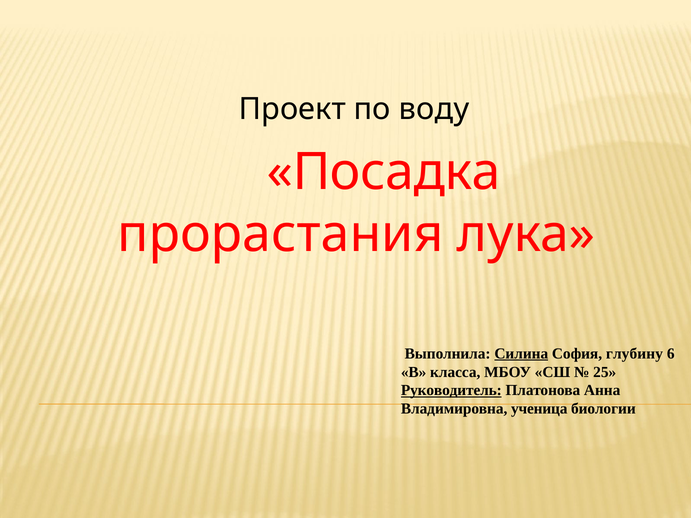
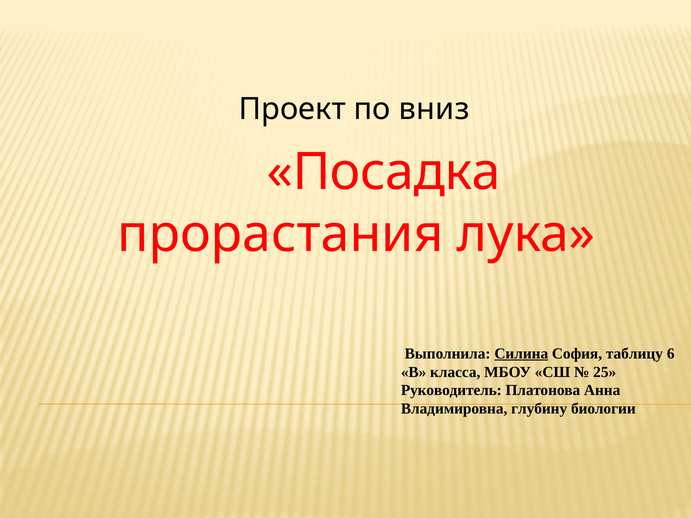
воду: воду -> вниз
глубину: глубину -> таблицу
Руководитель underline: present -> none
ученица: ученица -> глубину
